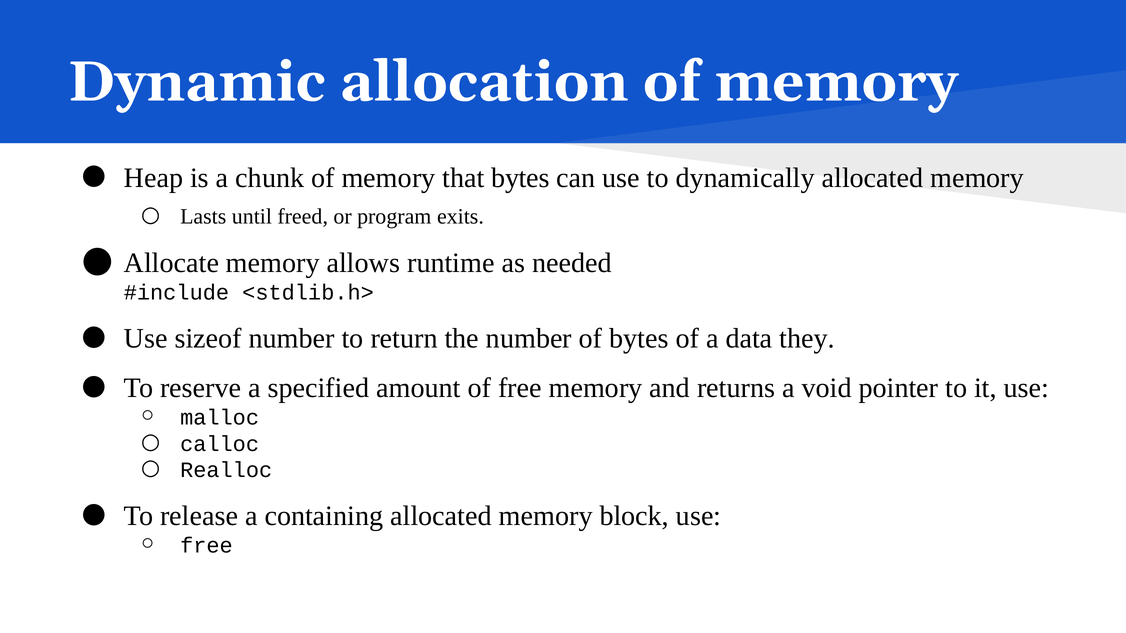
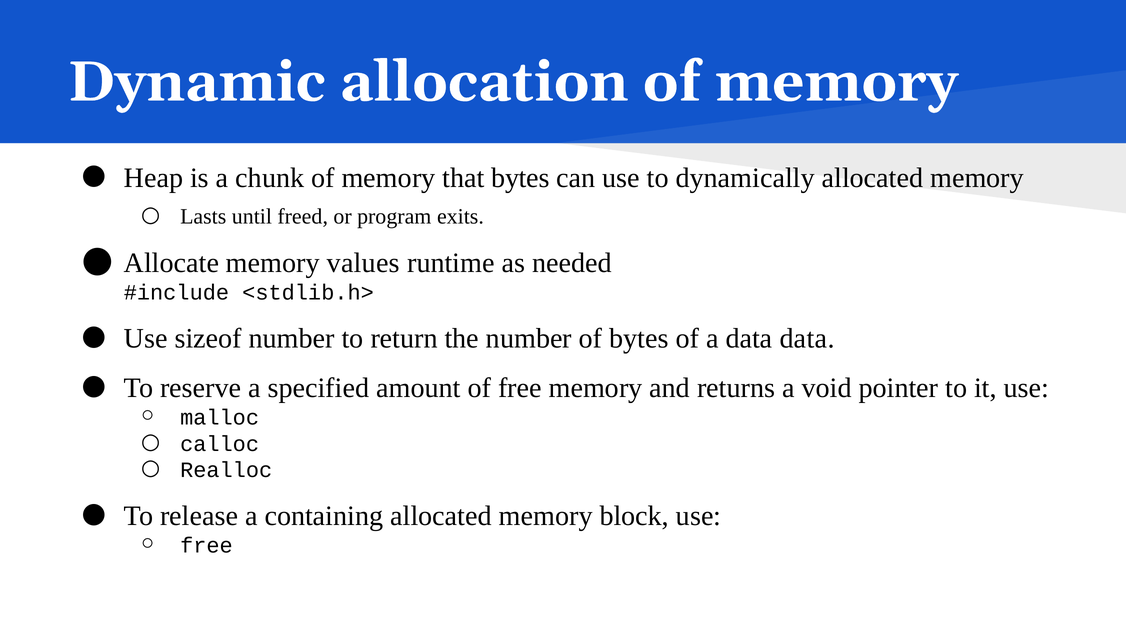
allows: allows -> values
data they: they -> data
